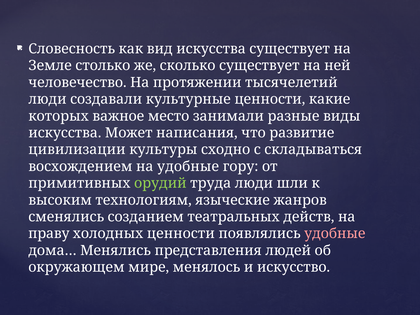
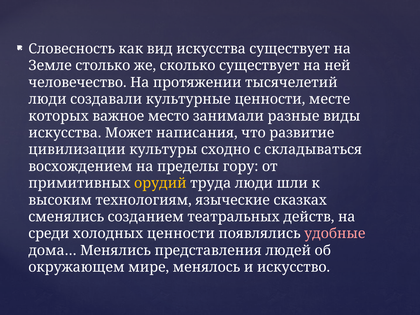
какие: какие -> месте
на удобные: удобные -> пределы
орудий colour: light green -> yellow
жанров: жанров -> сказках
праву: праву -> среди
